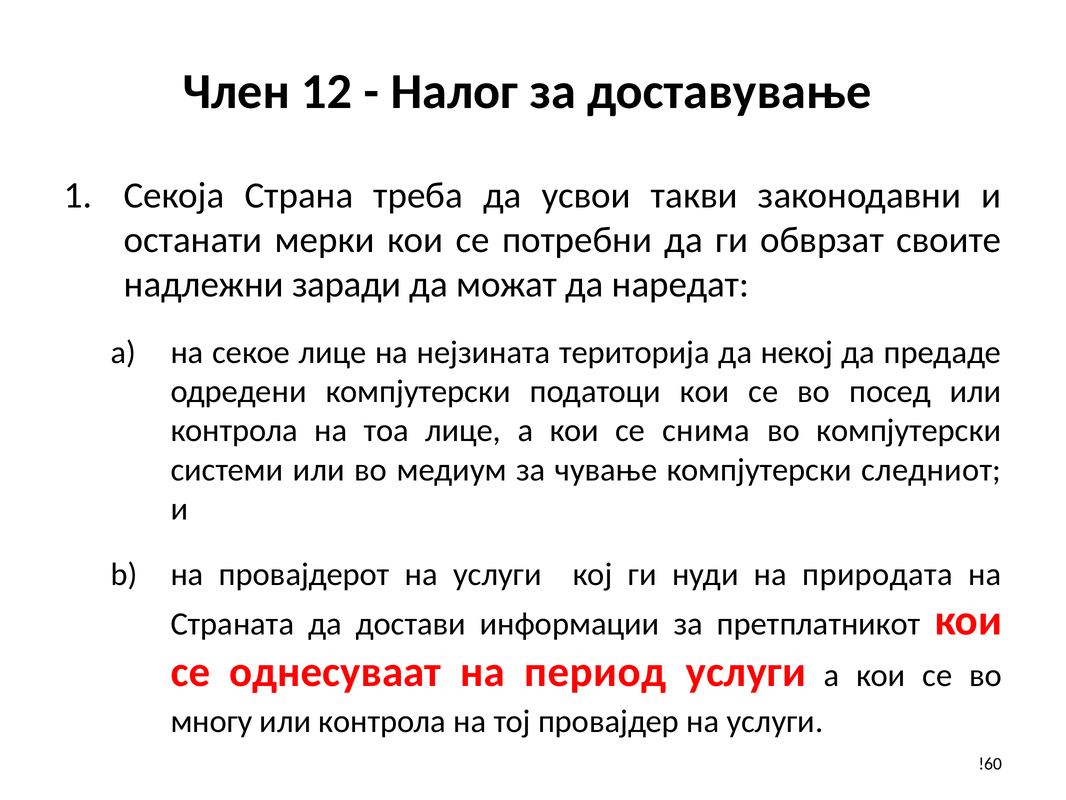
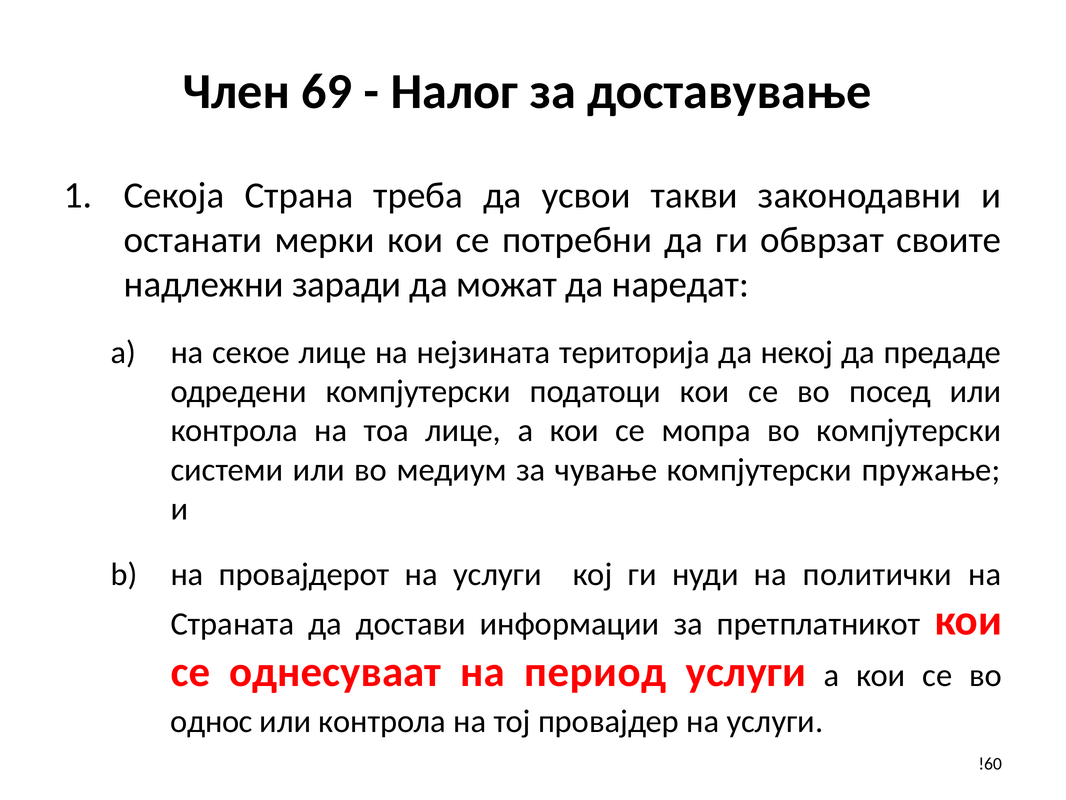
12: 12 -> 69
снима: снима -> мопра
следниот: следниот -> пружање
природата: природата -> политички
многу: многу -> однос
